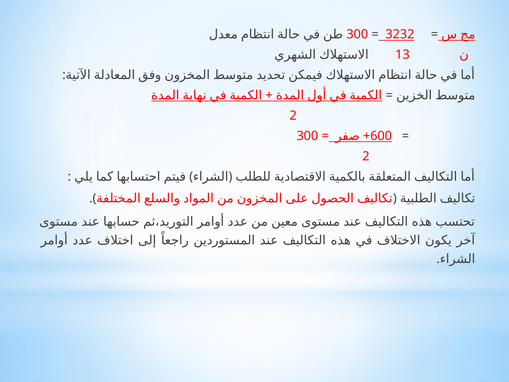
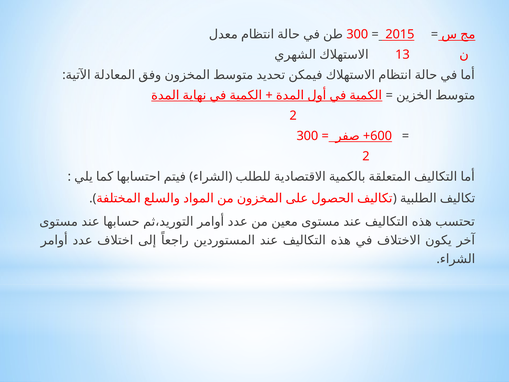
3232: 3232 -> 2015
